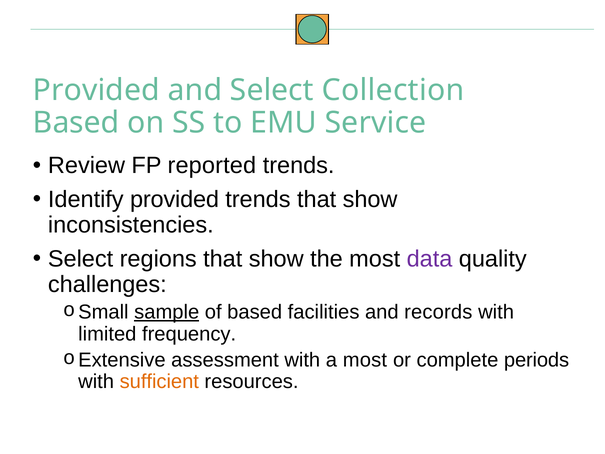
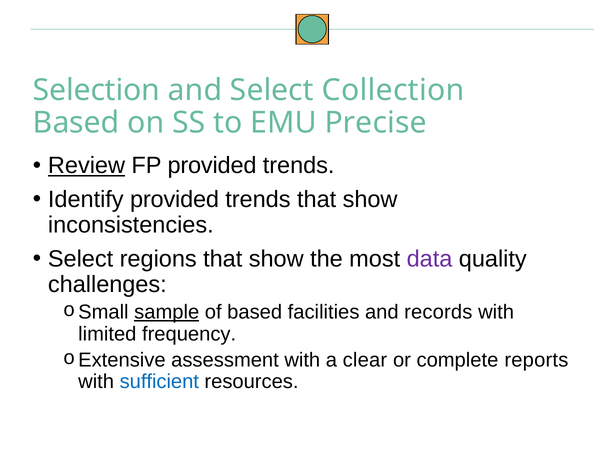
Provided at (96, 90): Provided -> Selection
Service: Service -> Precise
Review underline: none -> present
FP reported: reported -> provided
a most: most -> clear
periods: periods -> reports
sufficient colour: orange -> blue
